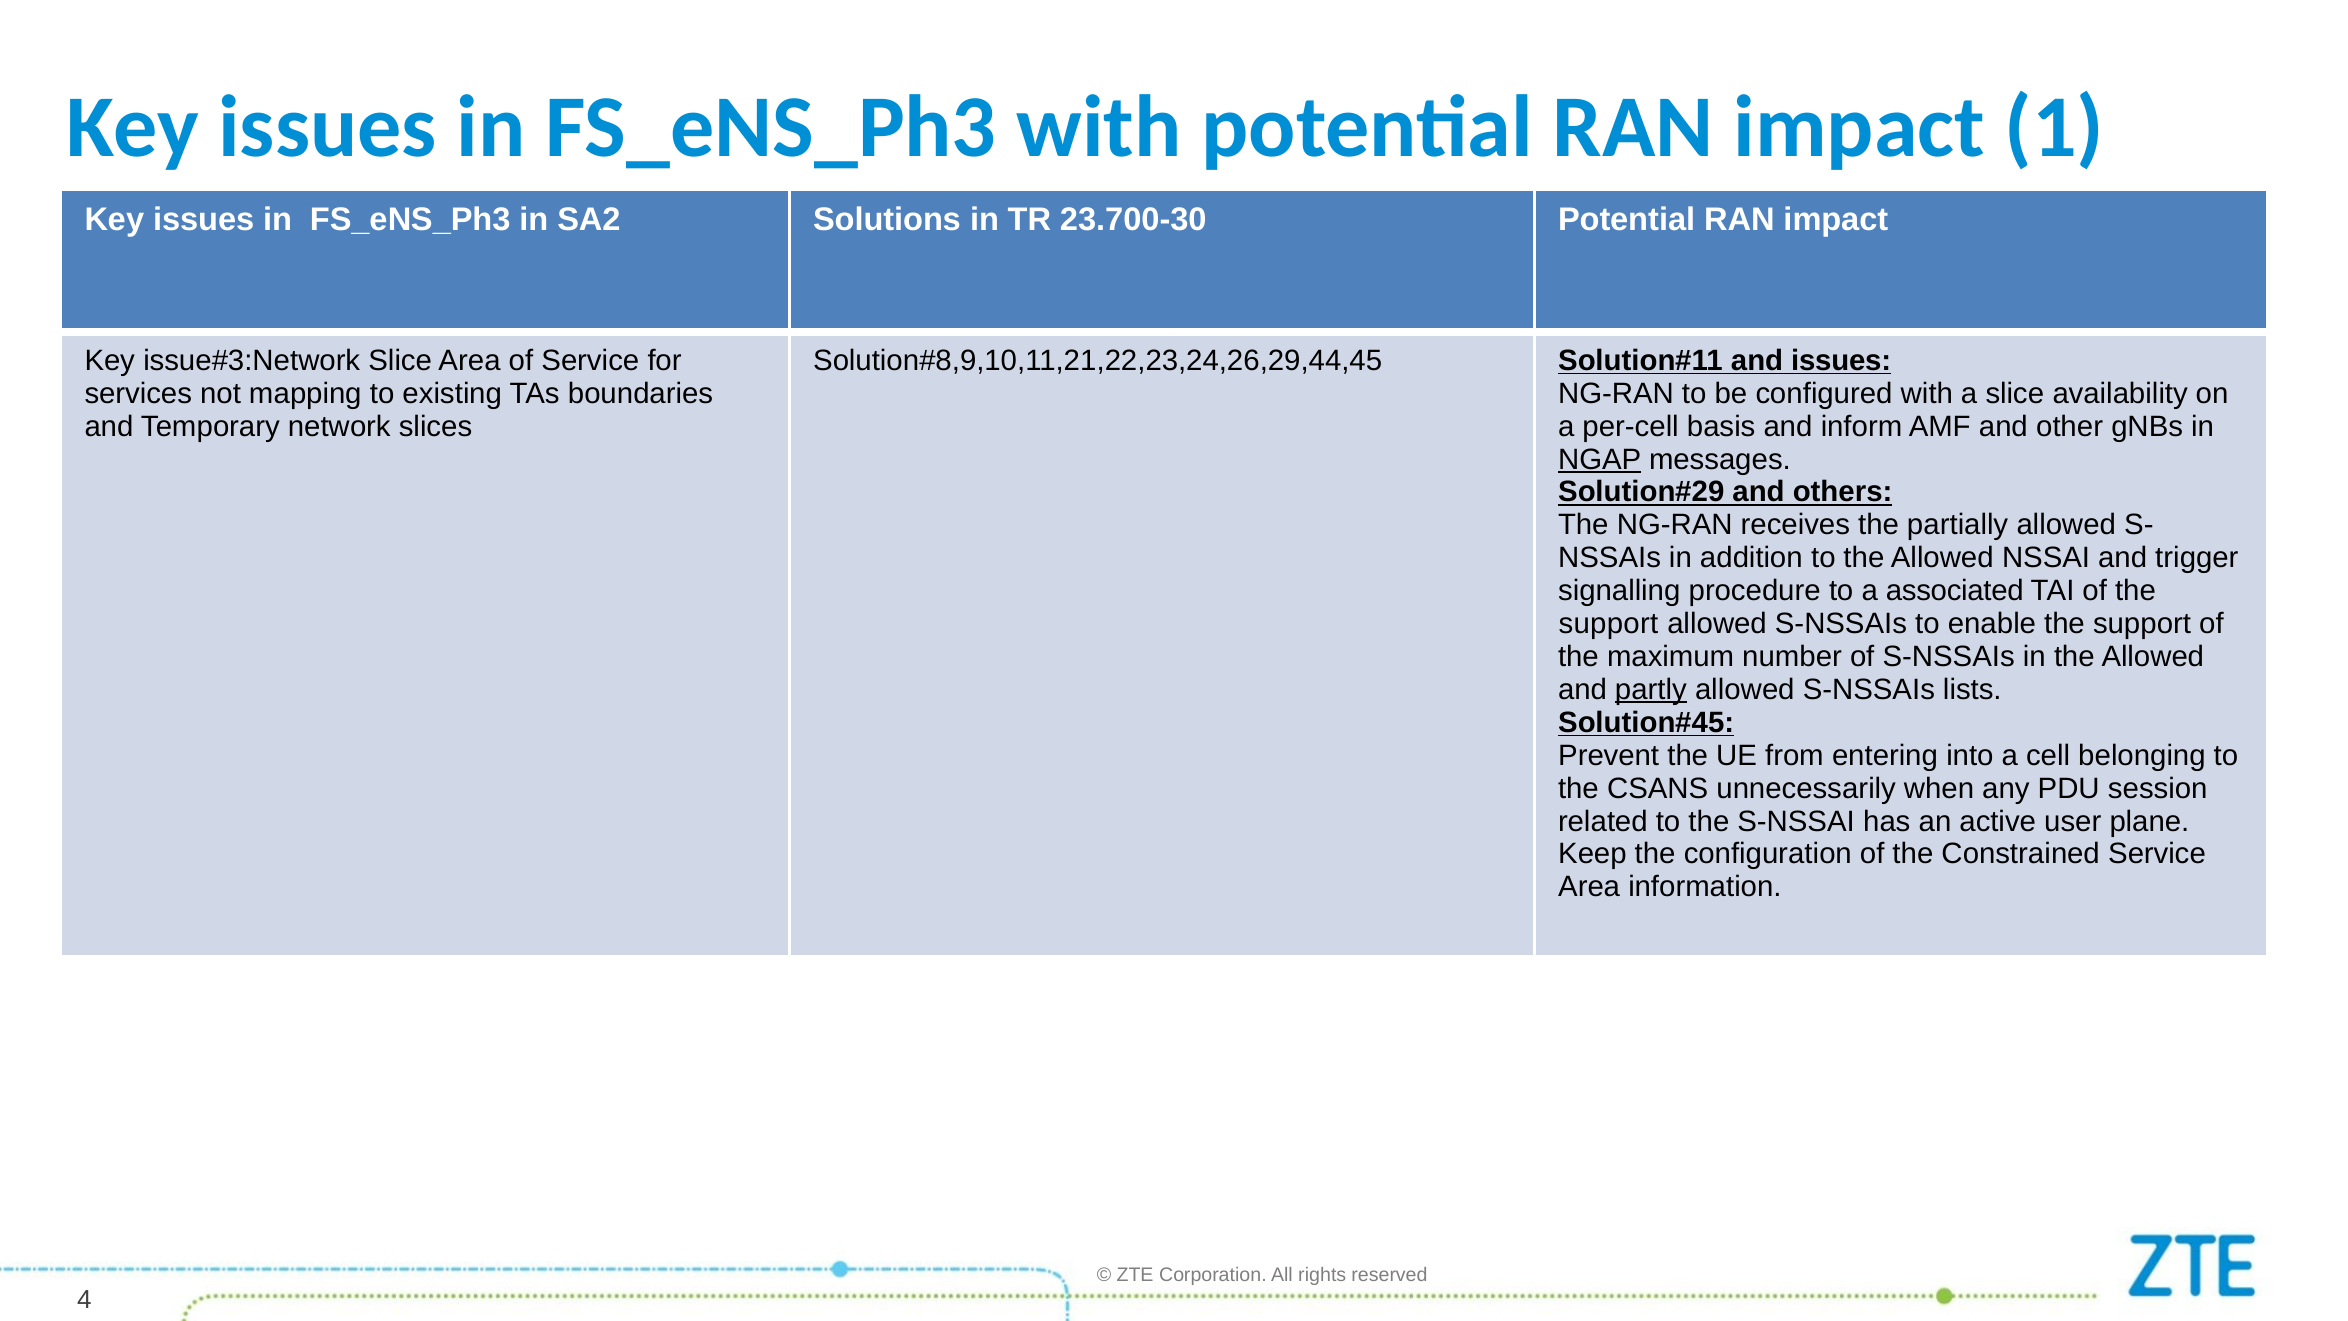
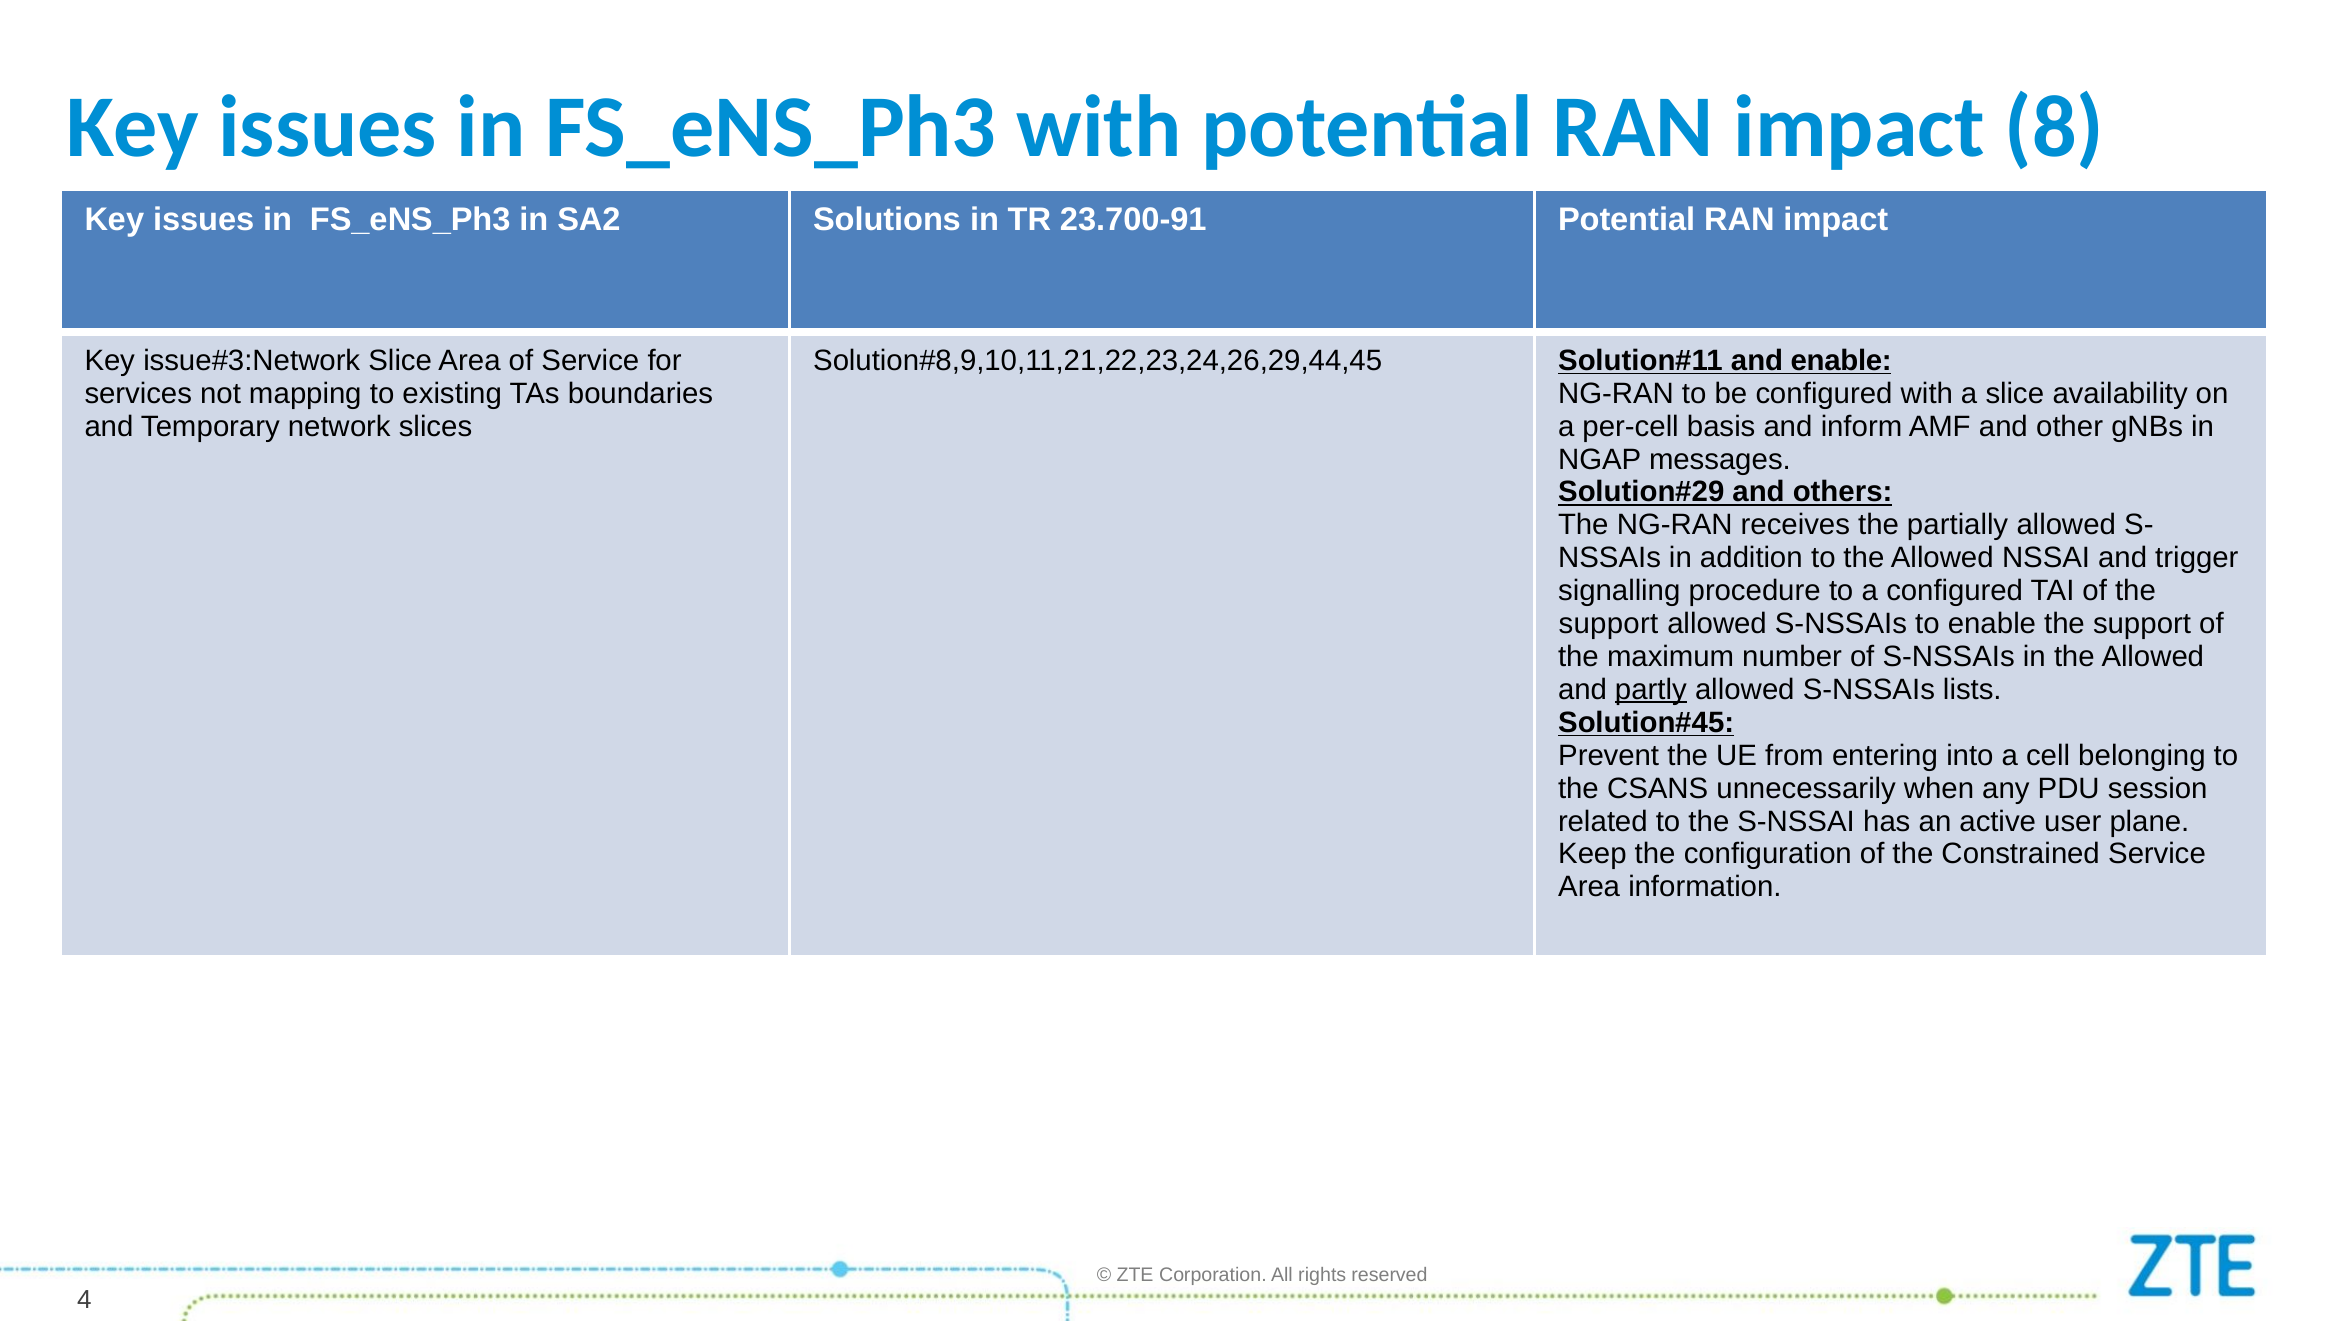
1: 1 -> 8
23.700-30: 23.700-30 -> 23.700-91
and issues: issues -> enable
NGAP underline: present -> none
a associated: associated -> configured
